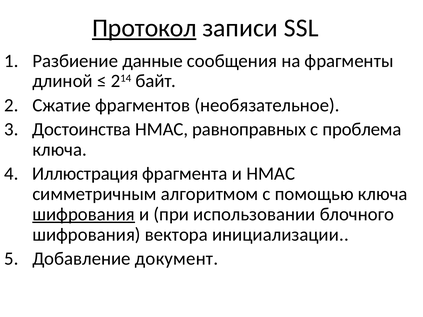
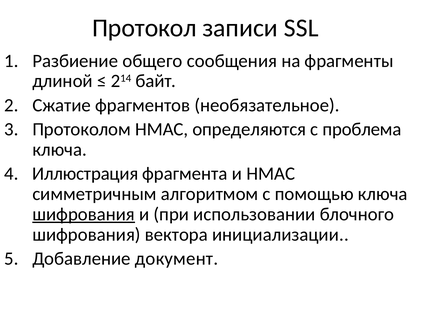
Протокол underline: present -> none
данные: данные -> общего
Достоинства: Достоинства -> Протоколом
равноправных: равноправных -> определяются
